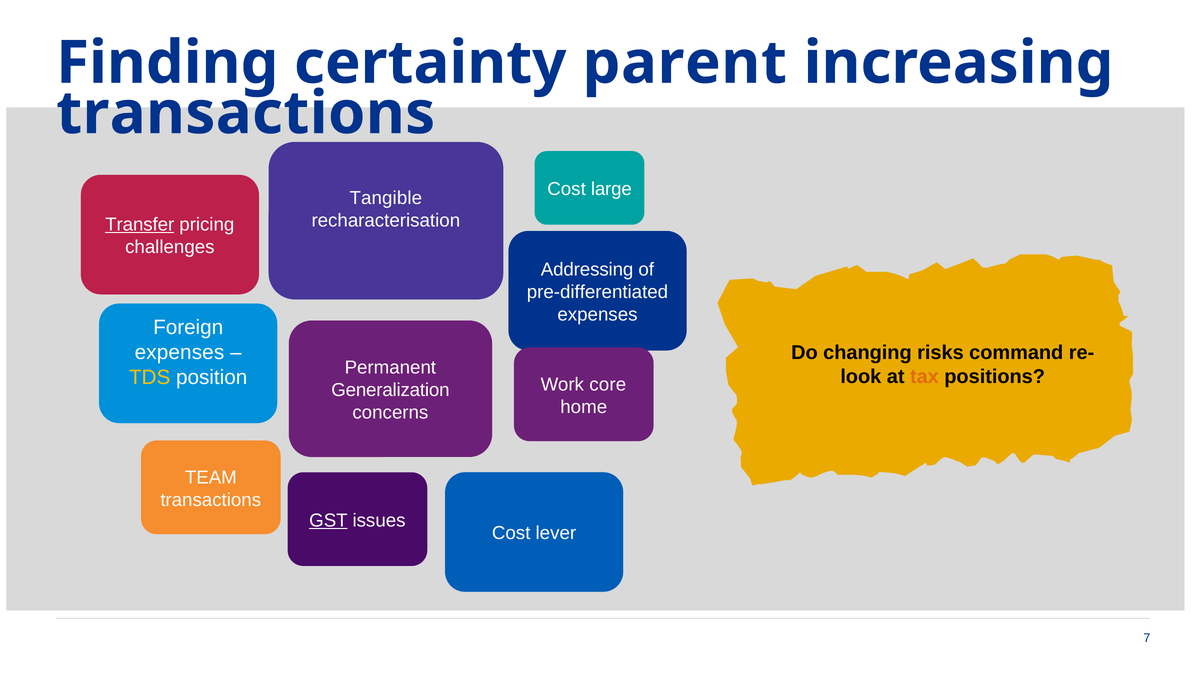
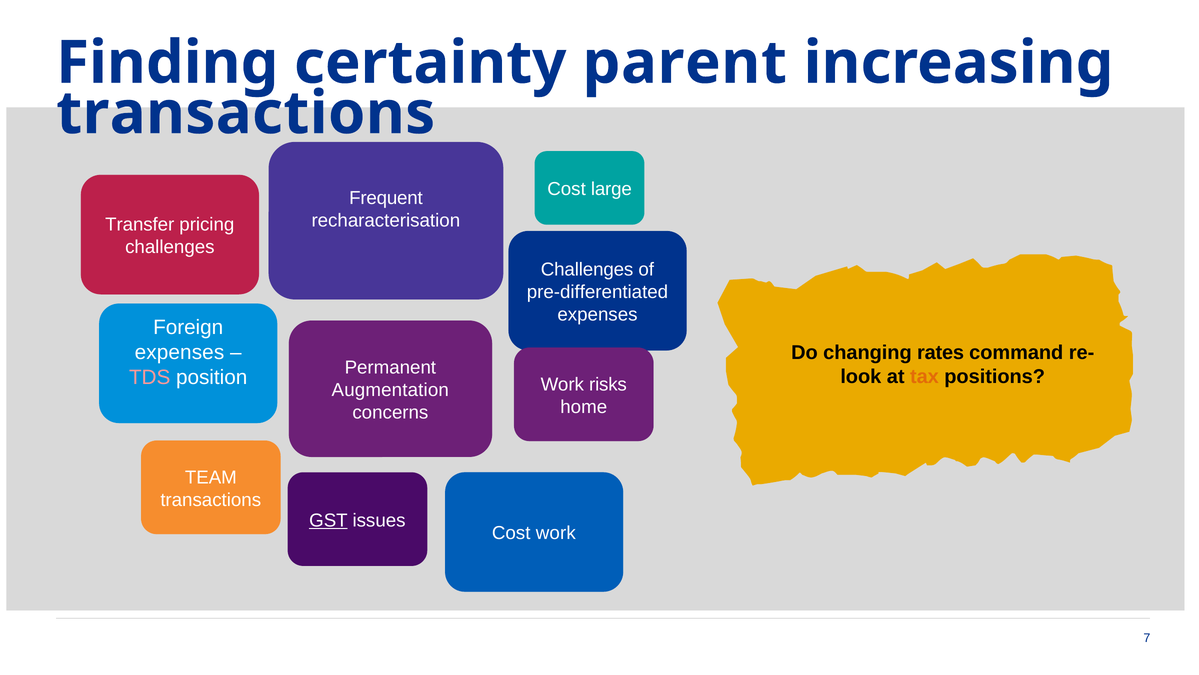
Tangible: Tangible -> Frequent
Transfer underline: present -> none
Addressing at (587, 269): Addressing -> Challenges
risks: risks -> rates
TDS colour: yellow -> pink
core: core -> risks
Generalization: Generalization -> Augmentation
Cost lever: lever -> work
